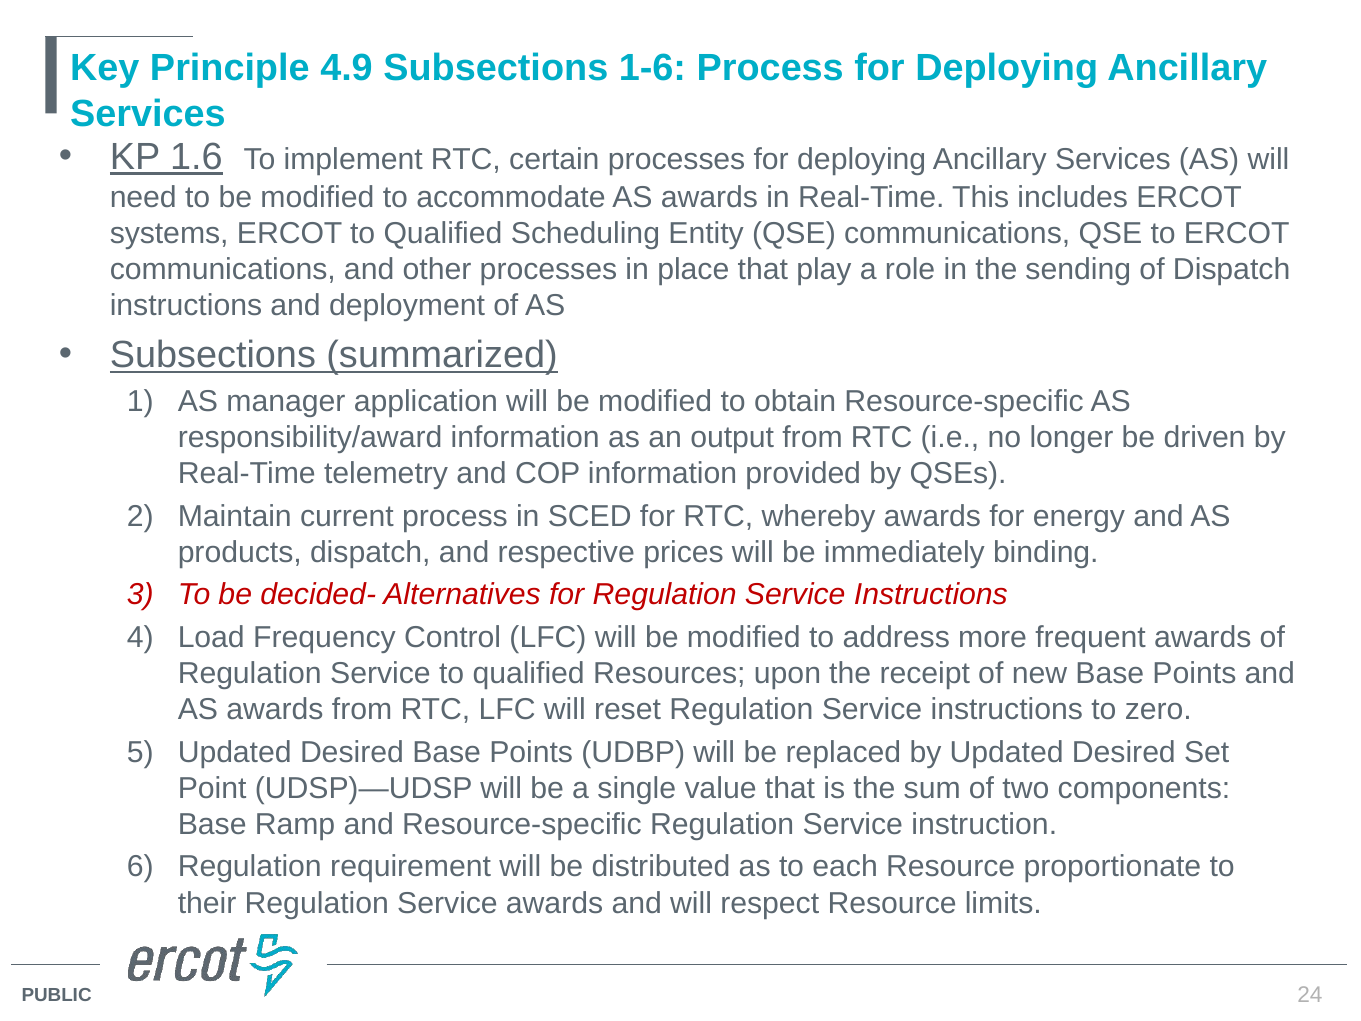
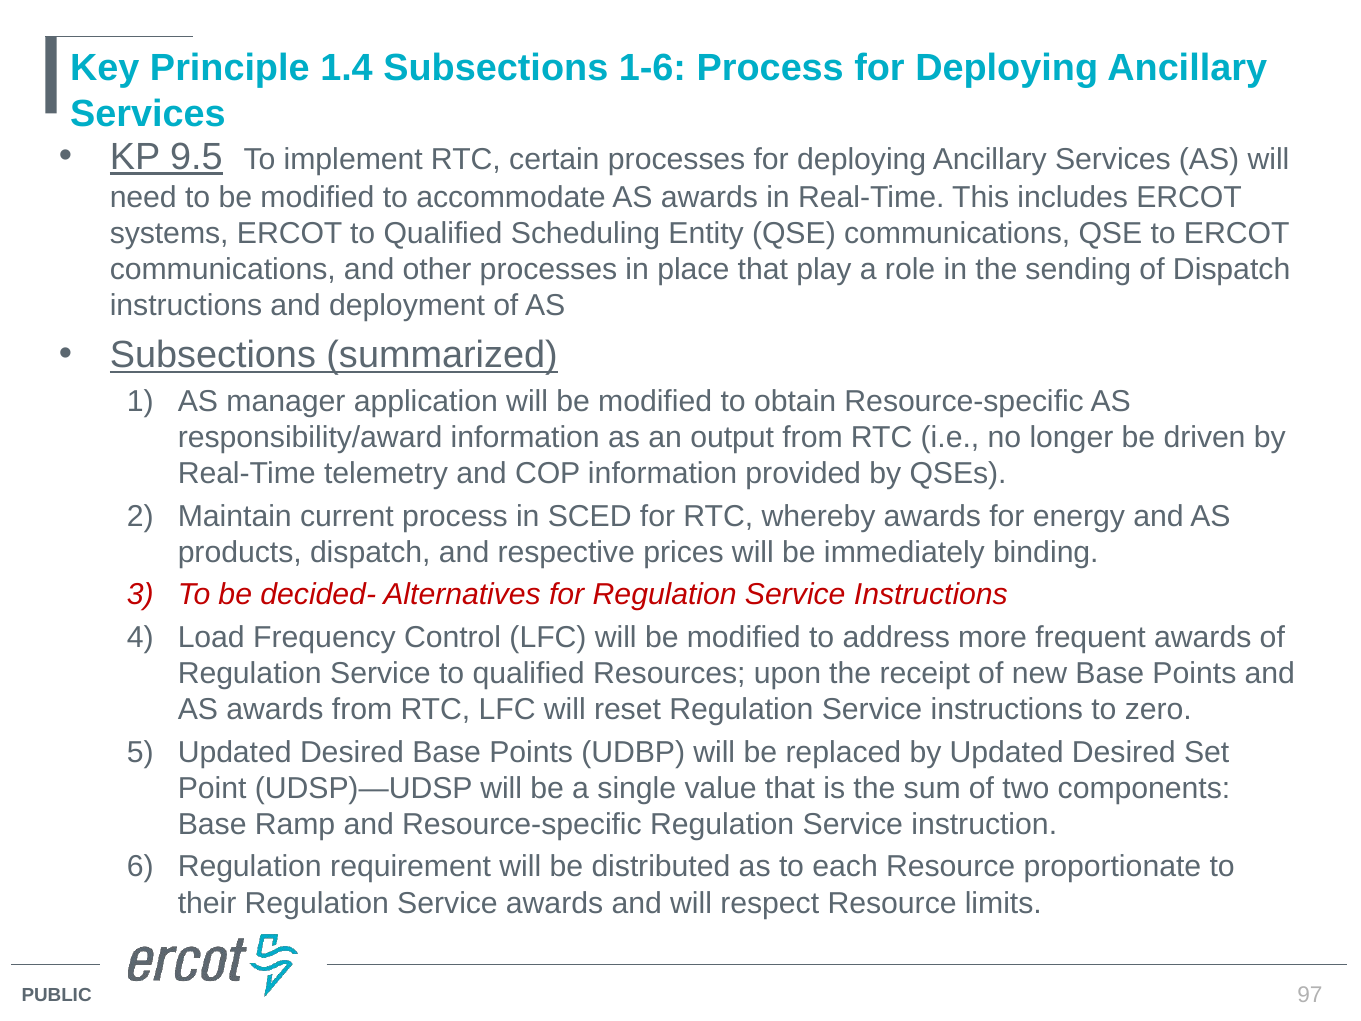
4.9: 4.9 -> 1.4
1.6: 1.6 -> 9.5
24: 24 -> 97
